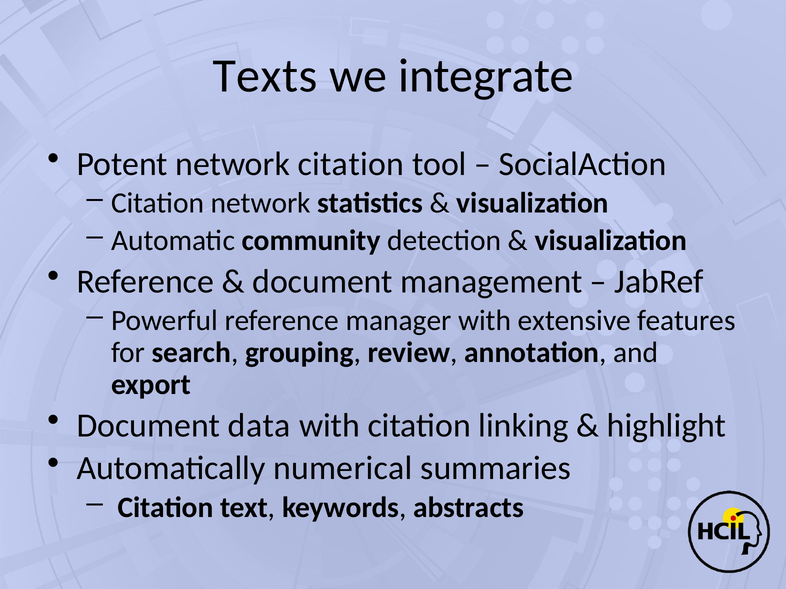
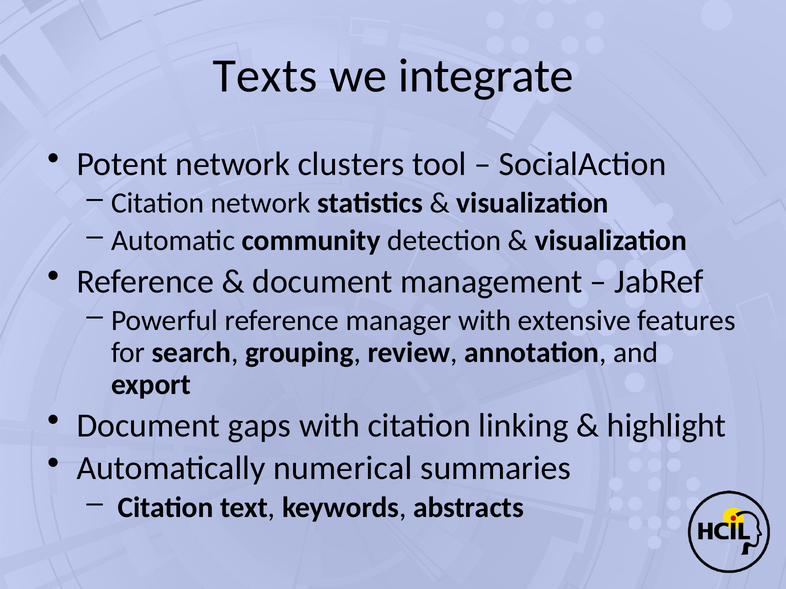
network citation: citation -> clusters
data: data -> gaps
